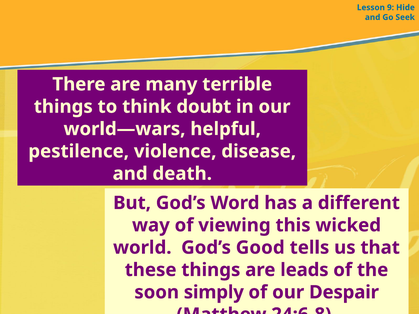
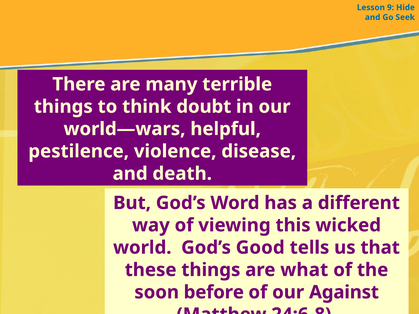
leads: leads -> what
simply: simply -> before
Despair: Despair -> Against
